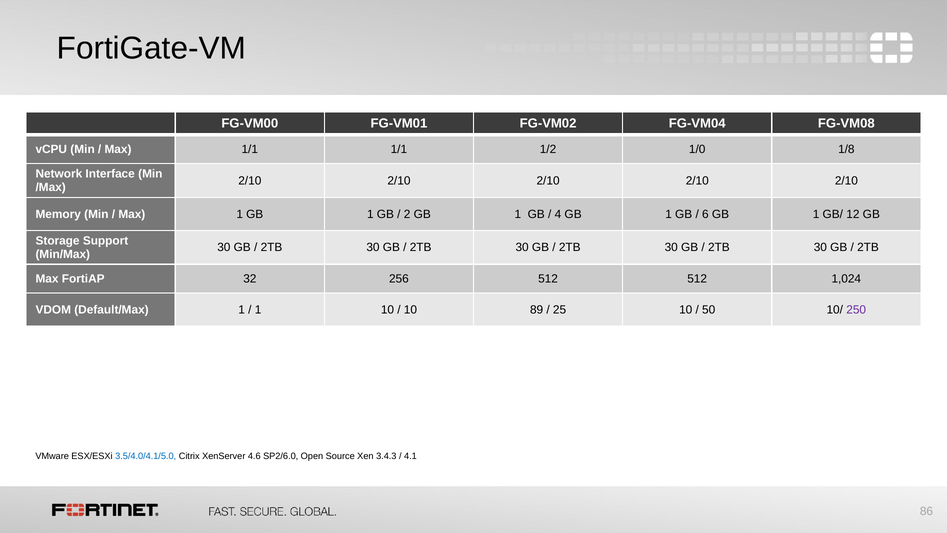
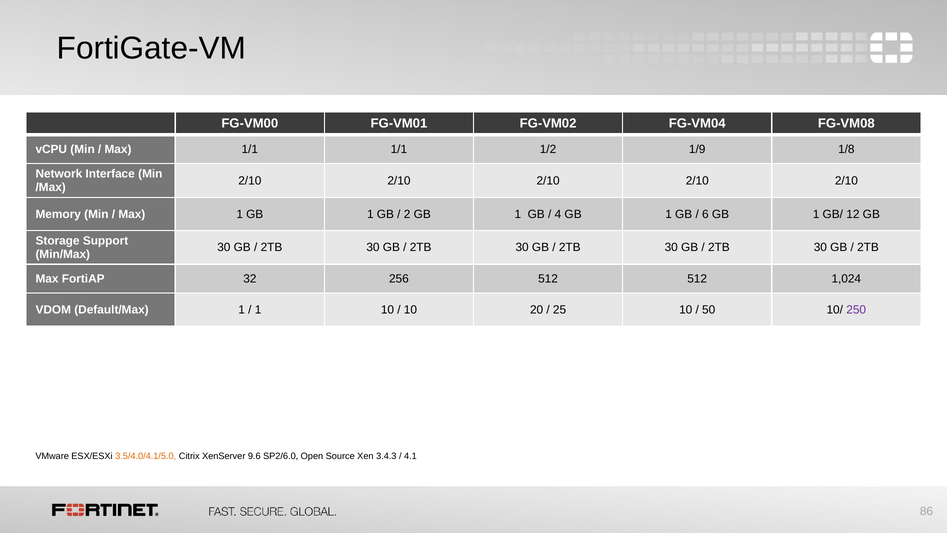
1/0: 1/0 -> 1/9
89: 89 -> 20
3.5/4.0/4.1/5.0 colour: blue -> orange
4.6: 4.6 -> 9.6
